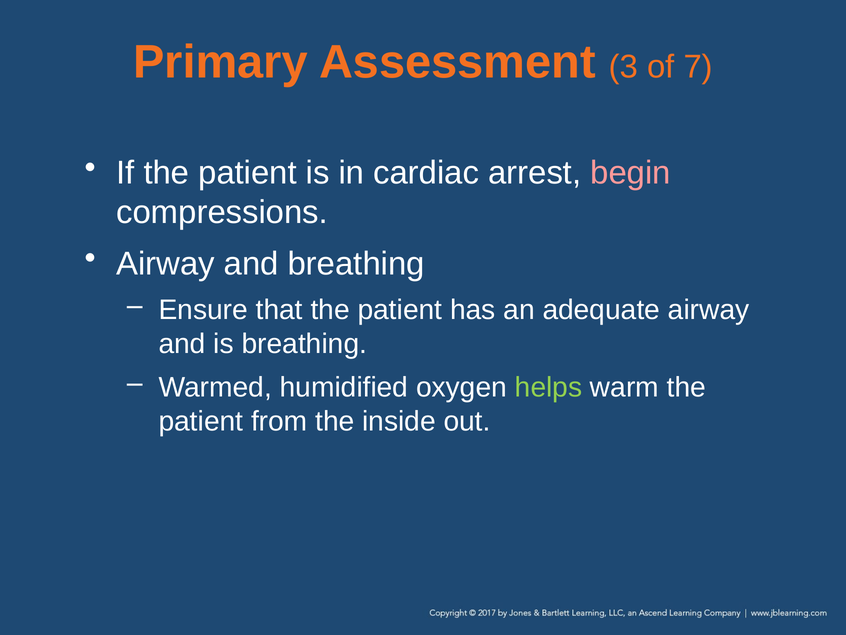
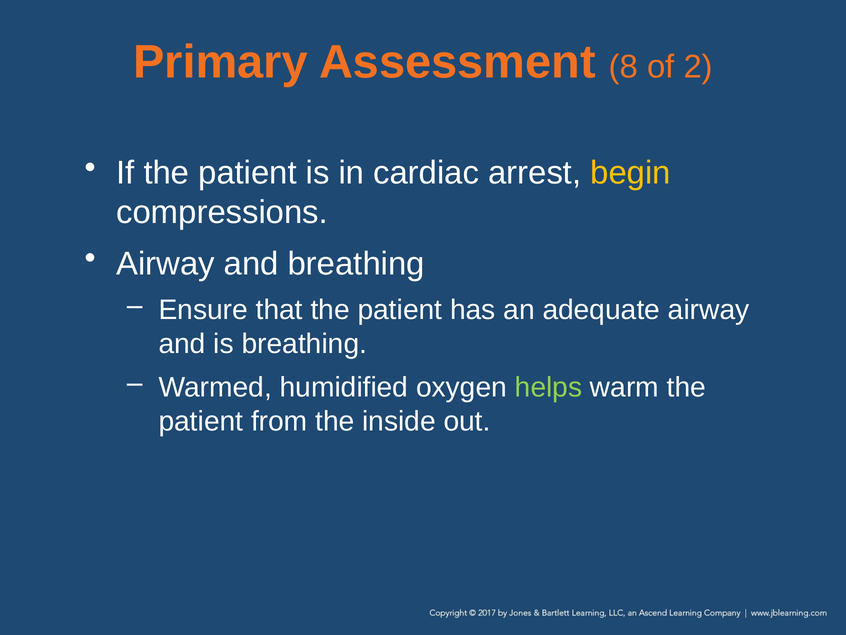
3: 3 -> 8
7: 7 -> 2
begin colour: pink -> yellow
